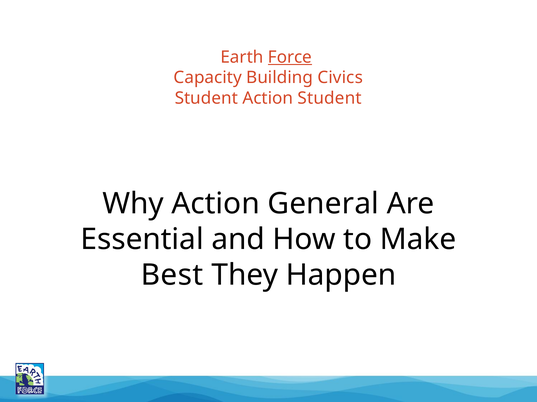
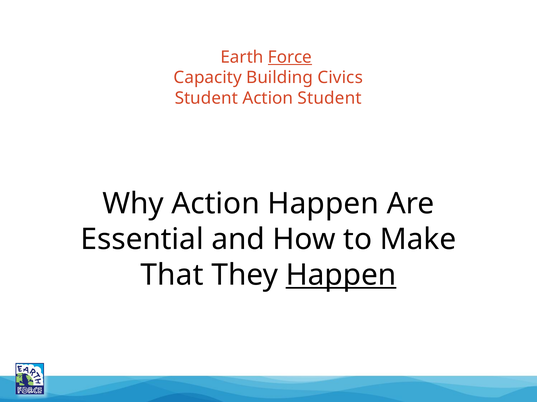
Action General: General -> Happen
Best: Best -> That
Happen at (341, 275) underline: none -> present
